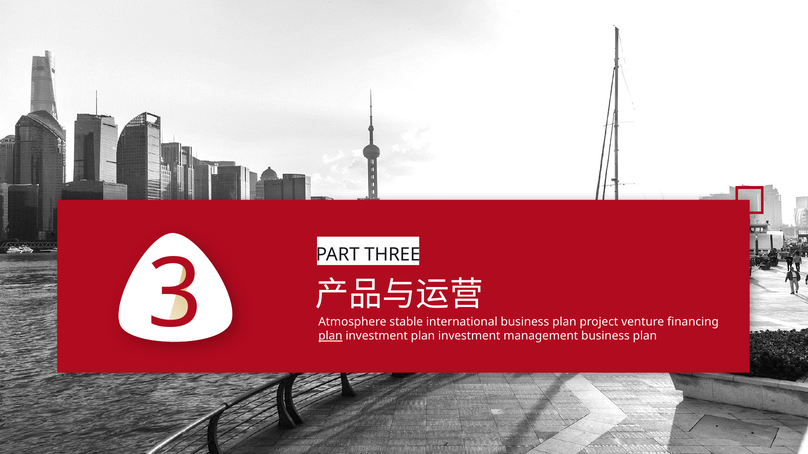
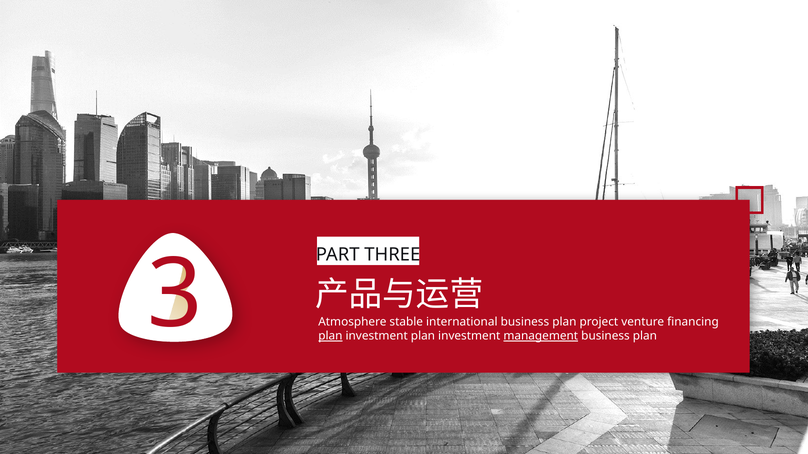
management underline: none -> present
